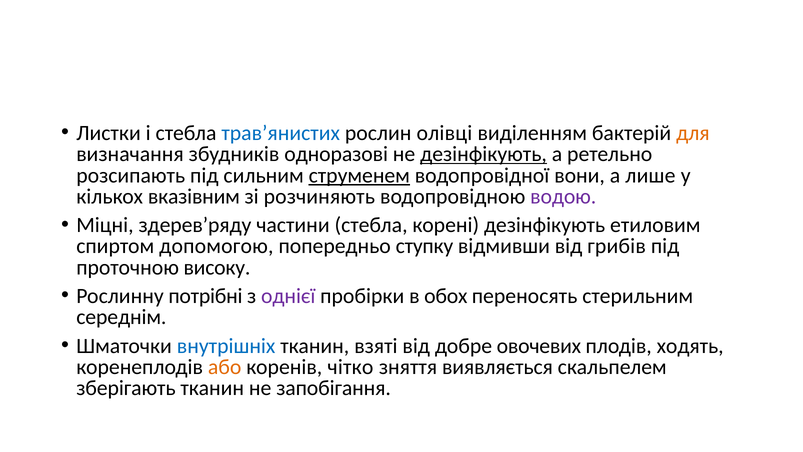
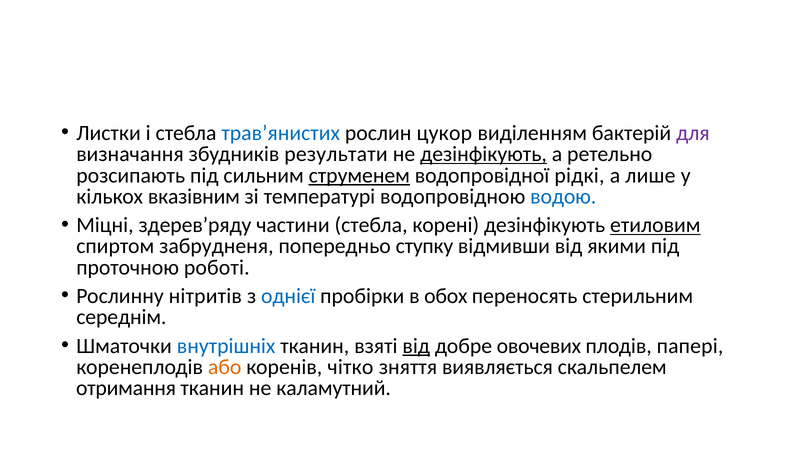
олівці: олівці -> цукор
для colour: orange -> purple
одноразові: одноразові -> результати
вони: вони -> рідкі
розчиняють: розчиняють -> температурі
водою colour: purple -> blue
етиловим underline: none -> present
допомогою: допомогою -> забрудненя
грибів: грибів -> якими
високу: високу -> роботі
потрібні: потрібні -> нітритів
однієї colour: purple -> blue
від at (416, 346) underline: none -> present
ходять: ходять -> папері
зберігають: зберігають -> отримання
запобігання: запобігання -> каламутний
